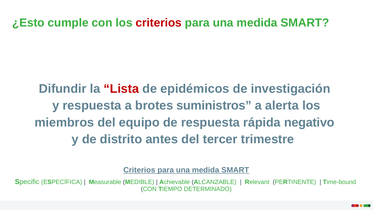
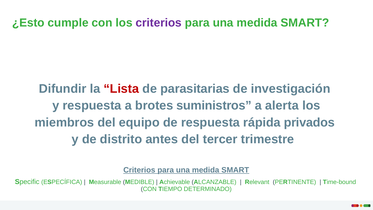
criterios at (159, 23) colour: red -> purple
epidémicos: epidémicos -> parasitarias
negativo: negativo -> privados
